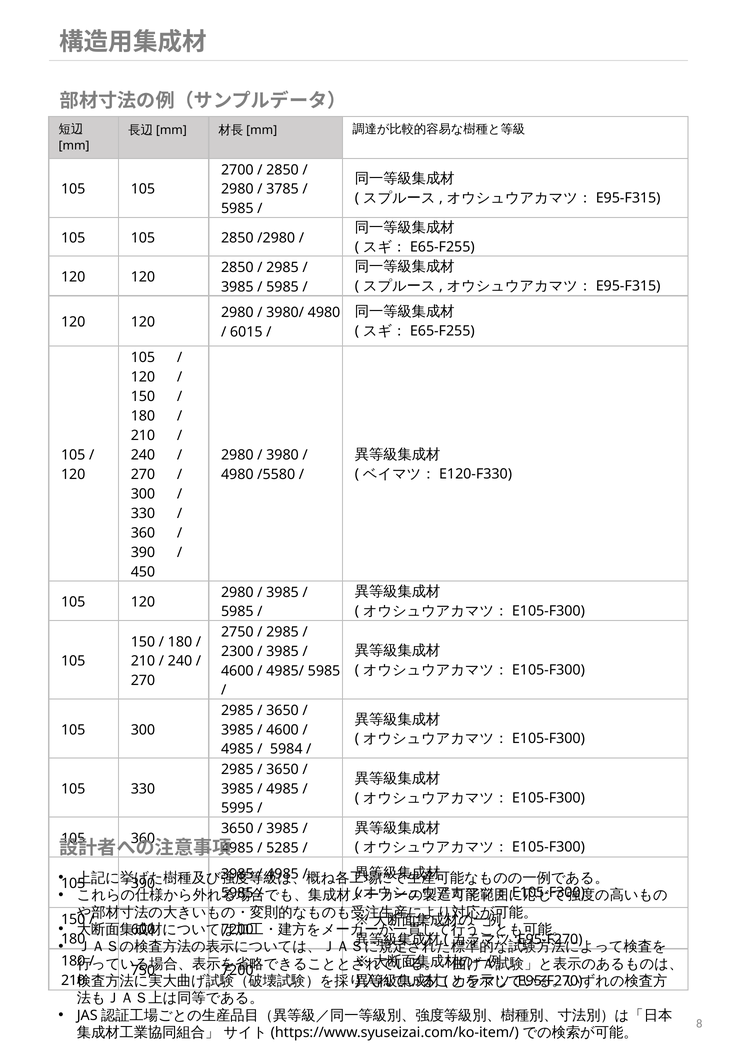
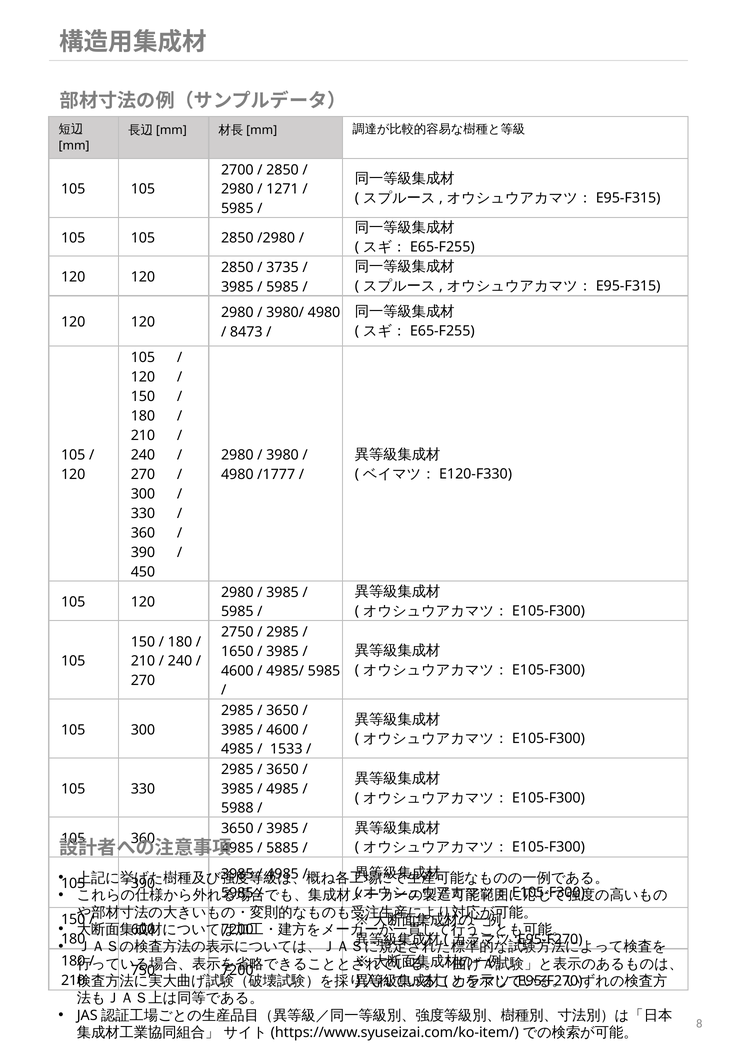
3785: 3785 -> 1271
2985 at (282, 268): 2985 -> 3735
6015: 6015 -> 8473
/5580: /5580 -> /1777
2300: 2300 -> 1650
5984: 5984 -> 1533
5995: 5995 -> 5988
5285: 5285 -> 5885
